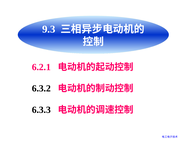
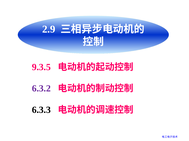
9.3: 9.3 -> 2.9
6.2.1: 6.2.1 -> 9.3.5
6.3.2 colour: black -> purple
